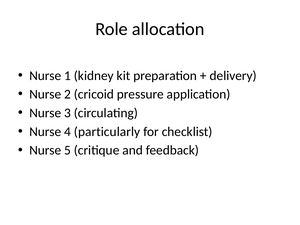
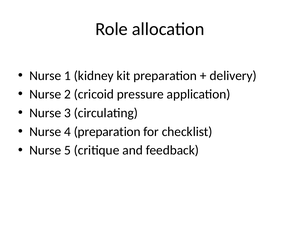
4 particularly: particularly -> preparation
